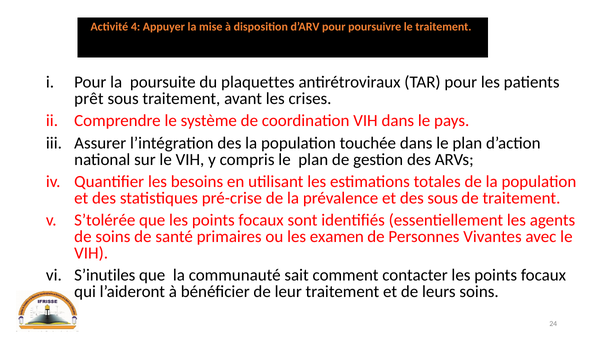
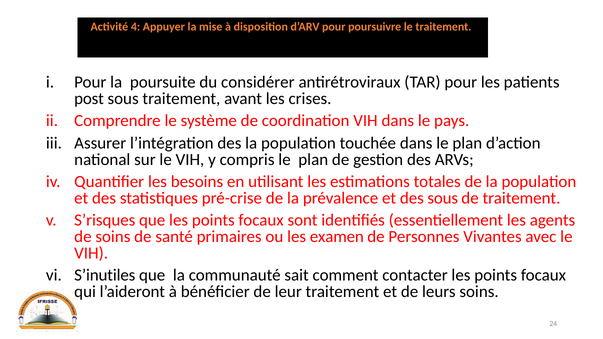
plaquettes: plaquettes -> considérer
prêt: prêt -> post
S’tolérée: S’tolérée -> S’risques
